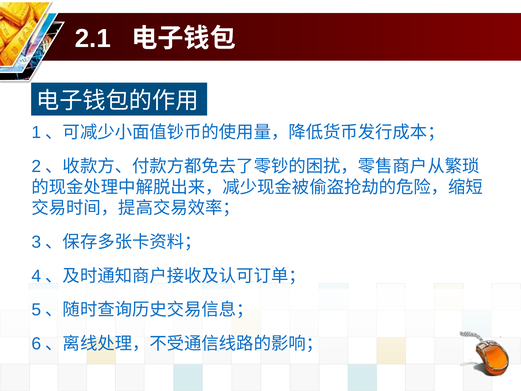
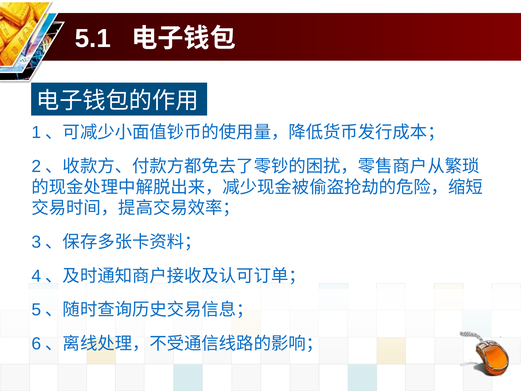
2.1: 2.1 -> 5.1
